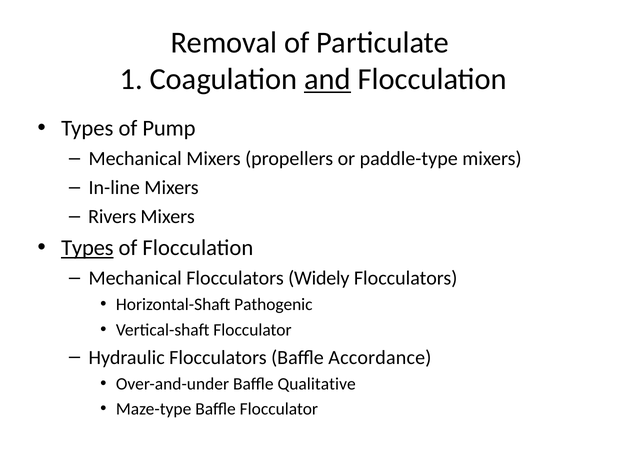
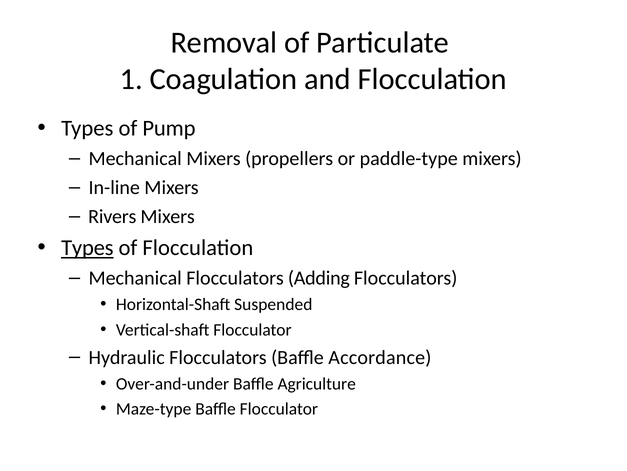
and underline: present -> none
Widely: Widely -> Adding
Pathogenic: Pathogenic -> Suspended
Qualitative: Qualitative -> Agriculture
